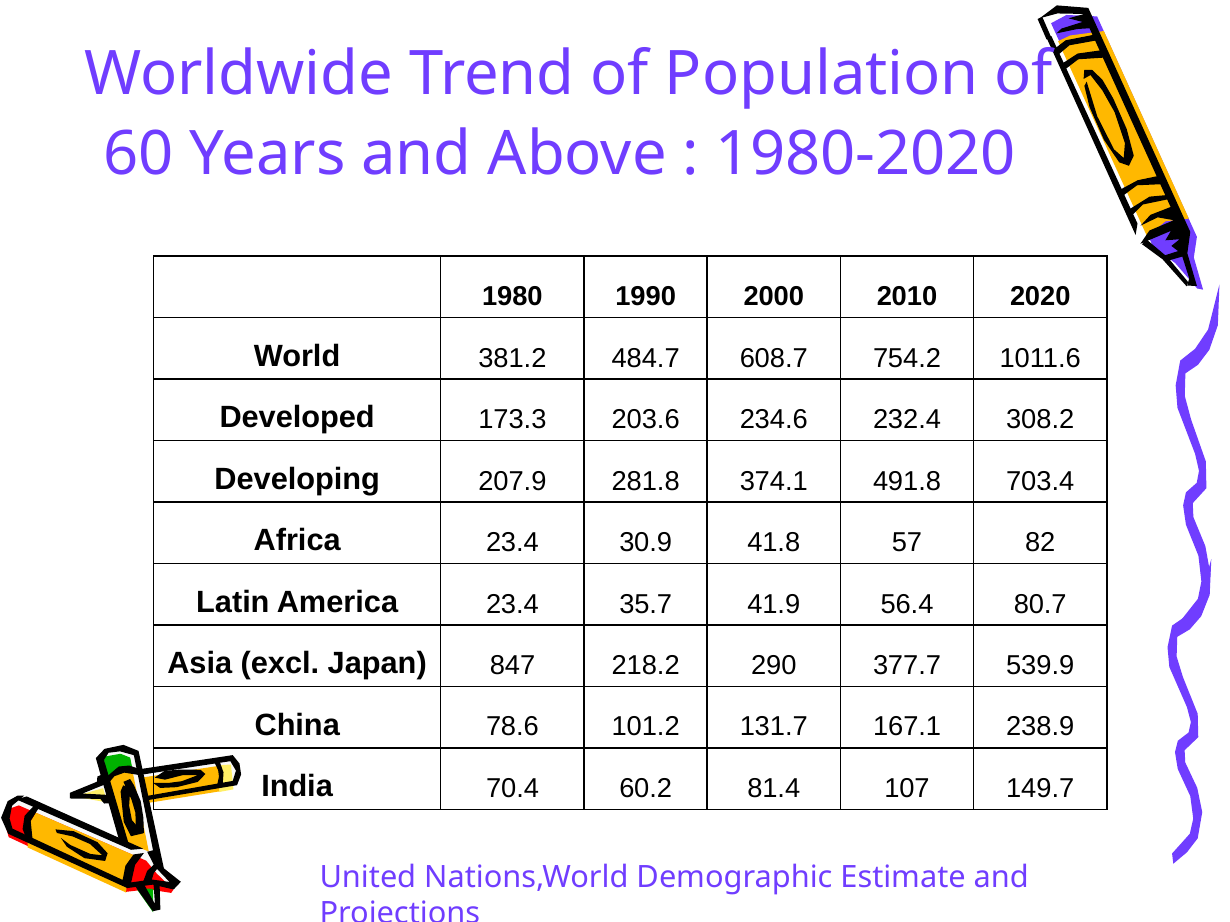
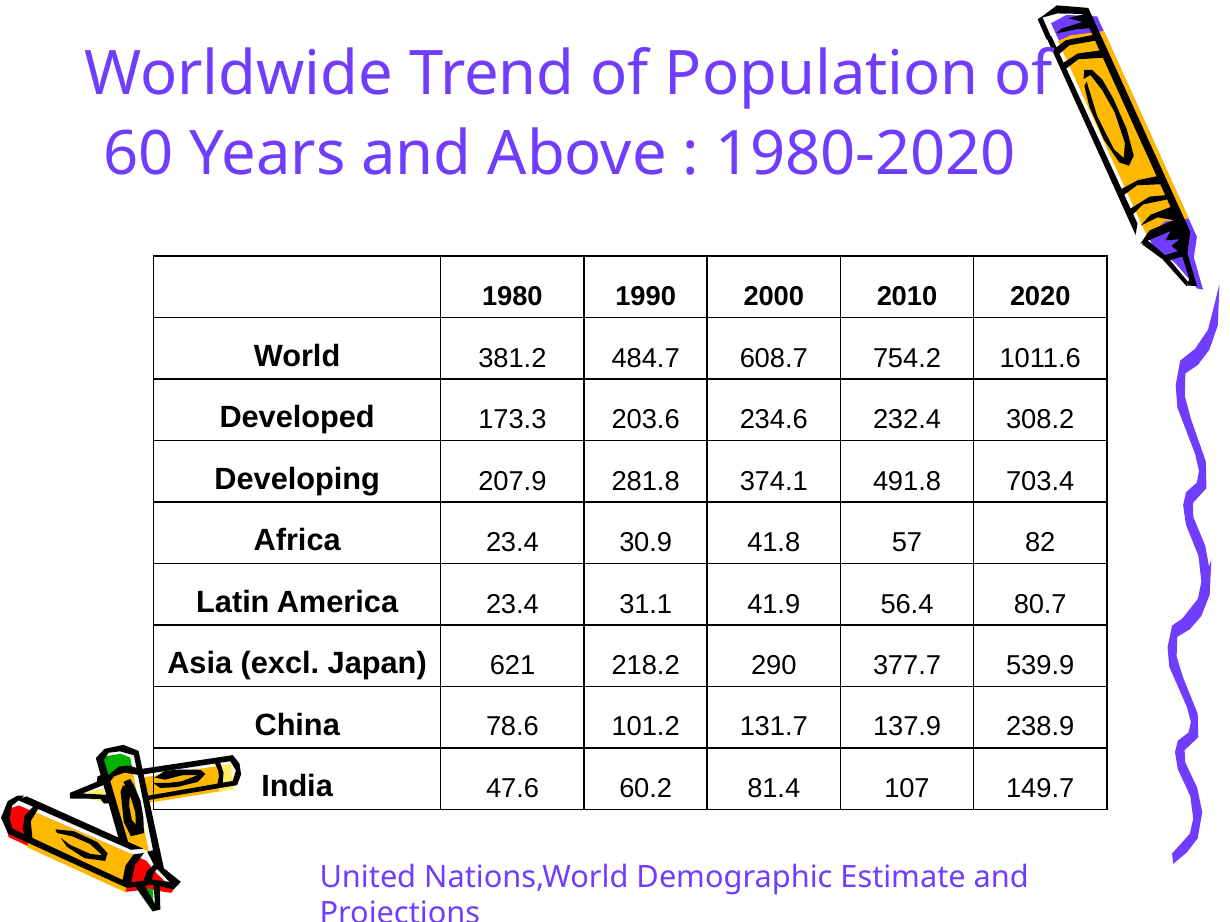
35.7: 35.7 -> 31.1
847: 847 -> 621
167.1: 167.1 -> 137.9
70.4: 70.4 -> 47.6
